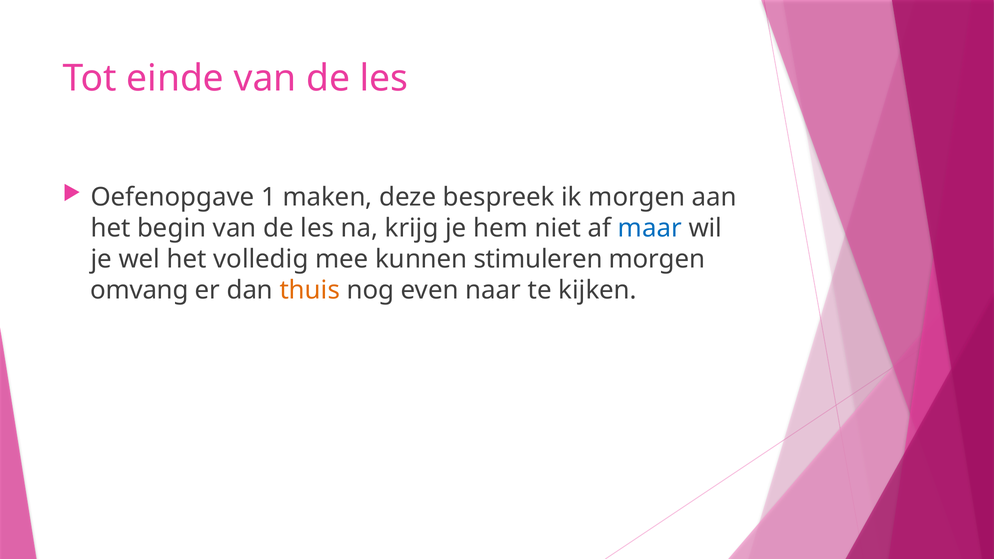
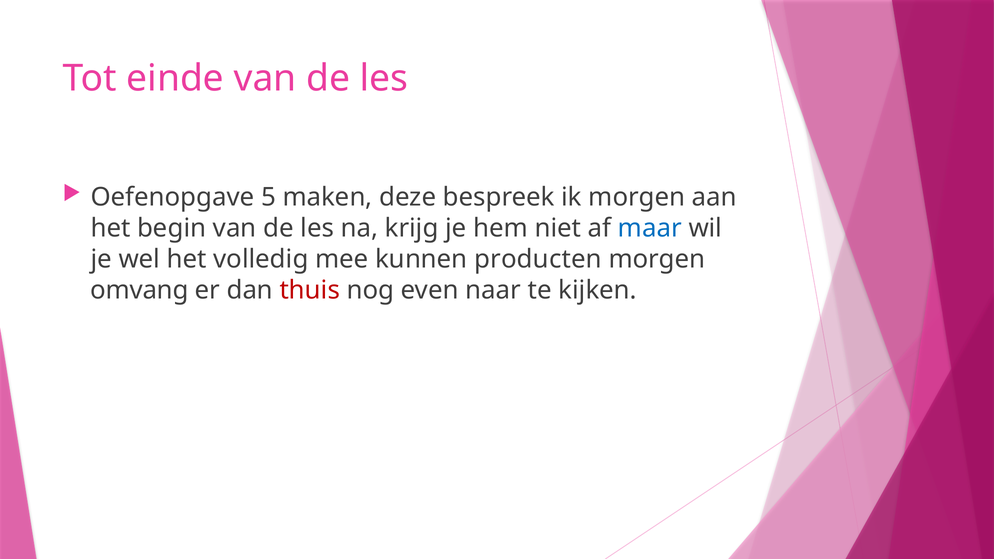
1: 1 -> 5
stimuleren: stimuleren -> producten
thuis colour: orange -> red
